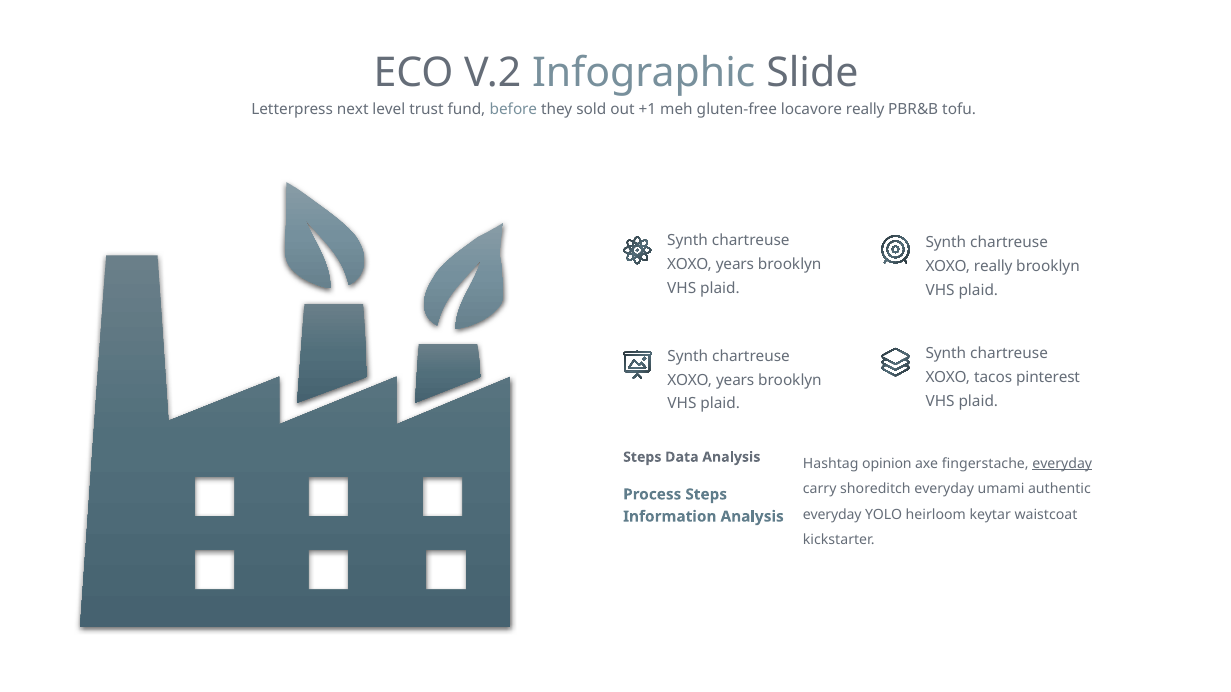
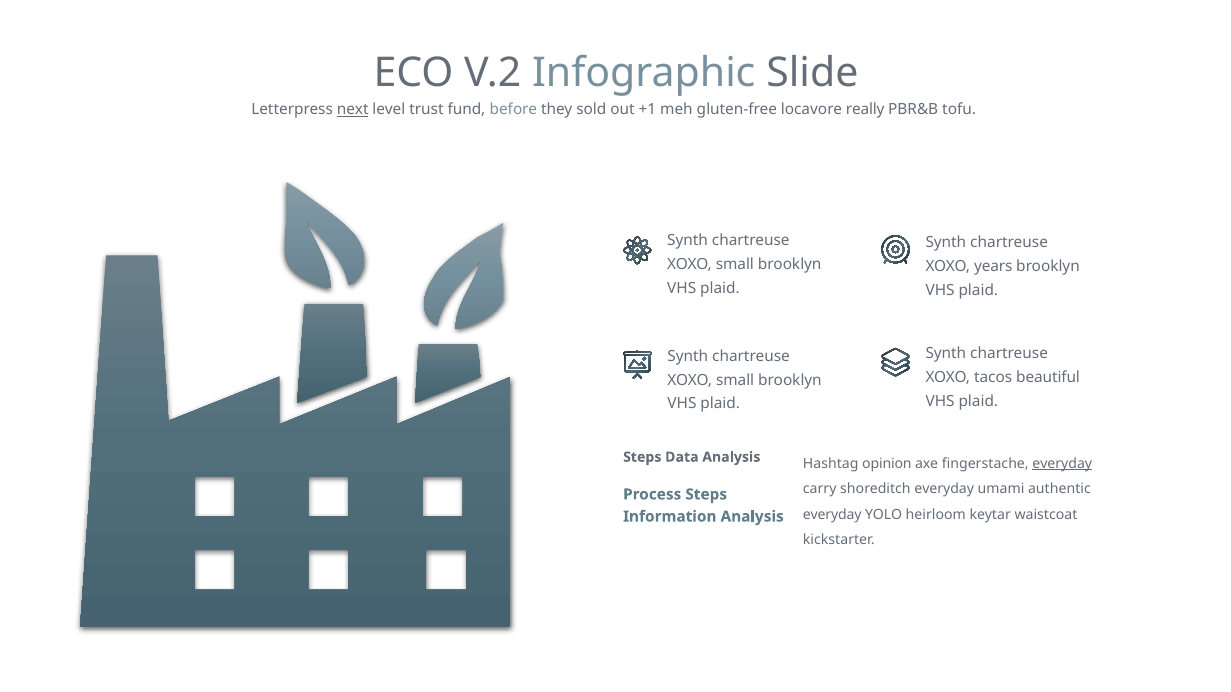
next underline: none -> present
years at (735, 265): years -> small
XOXO really: really -> years
pinterest: pinterest -> beautiful
years at (735, 380): years -> small
